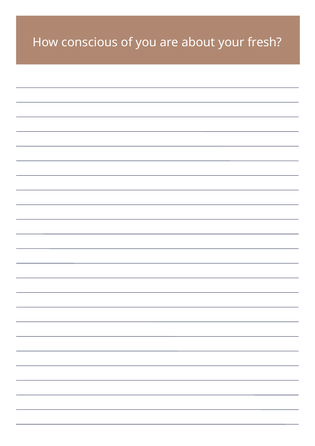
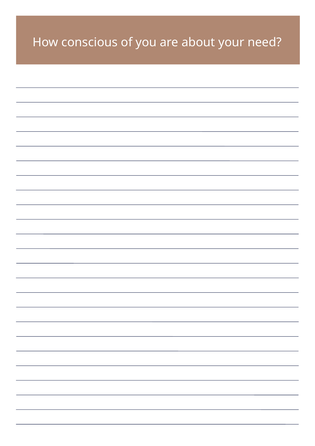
fresh: fresh -> need
